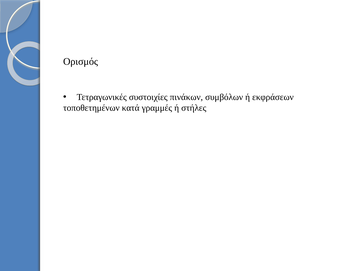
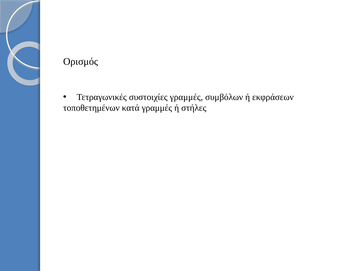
συστοιχίες πινάκων: πινάκων -> γραμμές
